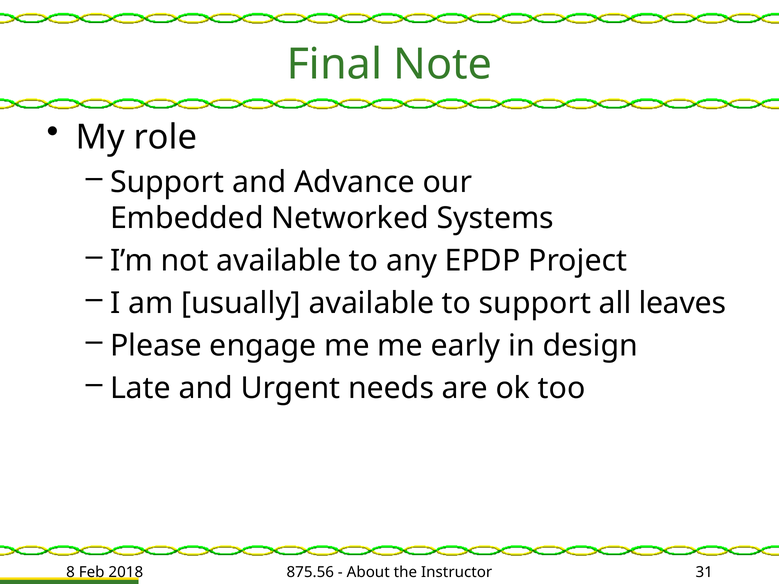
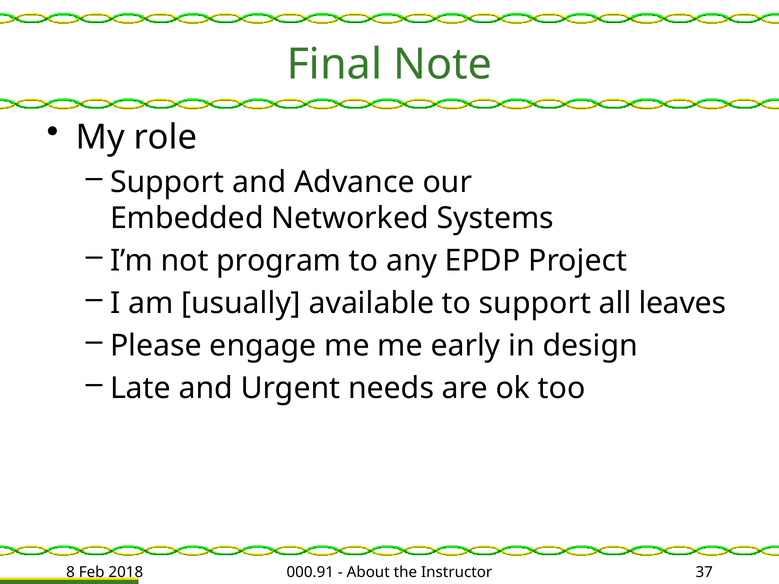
not available: available -> program
875.56: 875.56 -> 000.91
31: 31 -> 37
